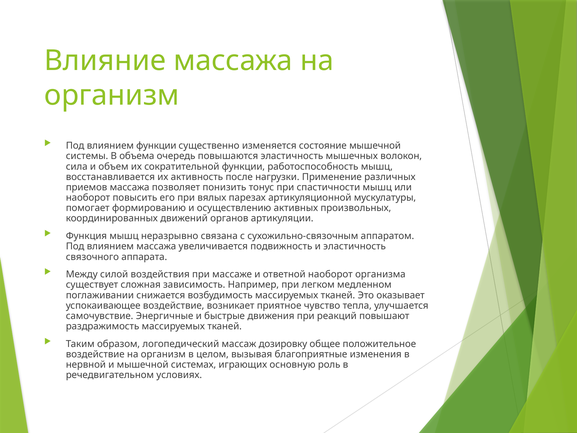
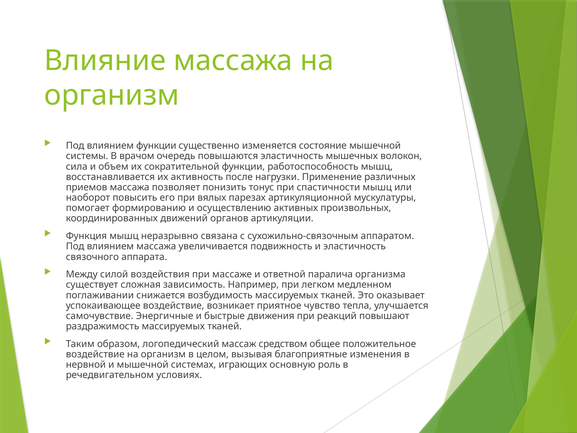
объема: объема -> врачом
ответной наоборот: наоборот -> паралича
дозировку: дозировку -> средством
